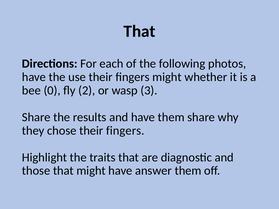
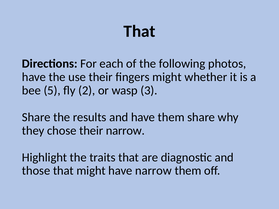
0: 0 -> 5
chose their fingers: fingers -> narrow
have answer: answer -> narrow
